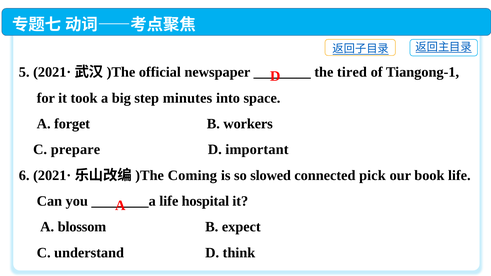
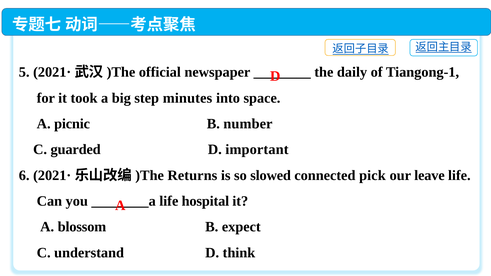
tired: tired -> daily
forget: forget -> picnic
workers: workers -> number
prepare: prepare -> guarded
Coming: Coming -> Returns
book: book -> leave
